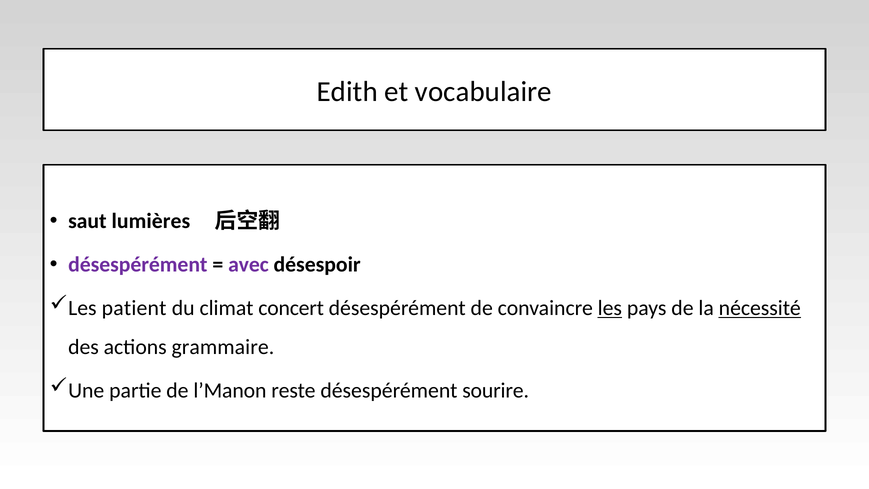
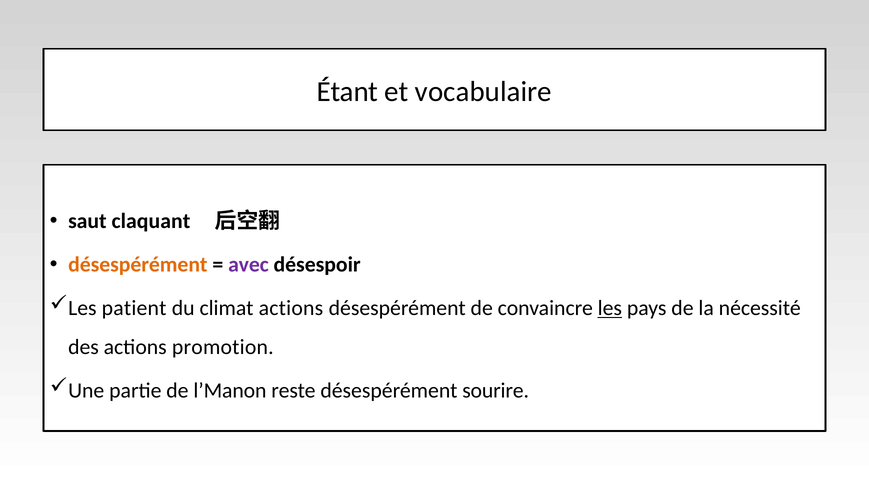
Edith: Edith -> Étant
lumières: lumières -> claquant
désespérément at (138, 265) colour: purple -> orange
climat concert: concert -> actions
nécessité underline: present -> none
grammaire: grammaire -> promotion
